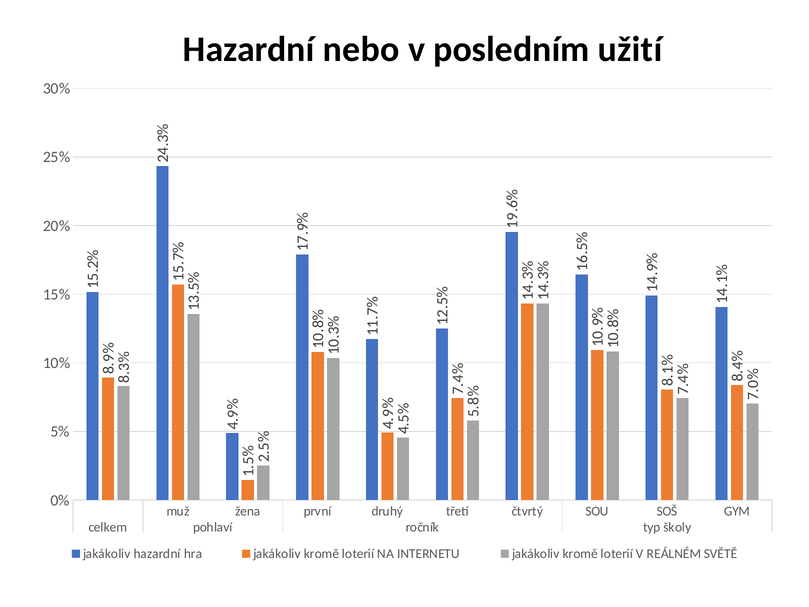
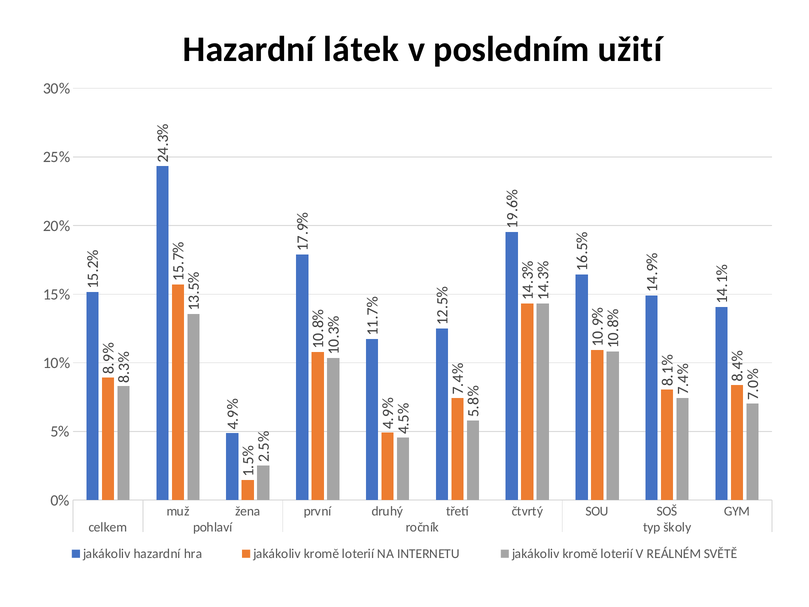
nebo: nebo -> látek
